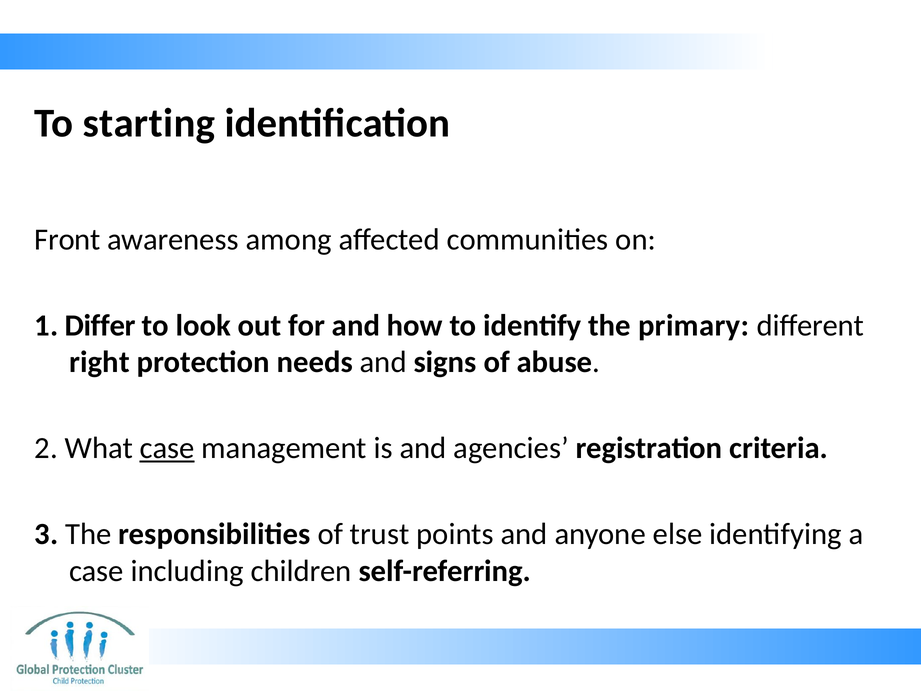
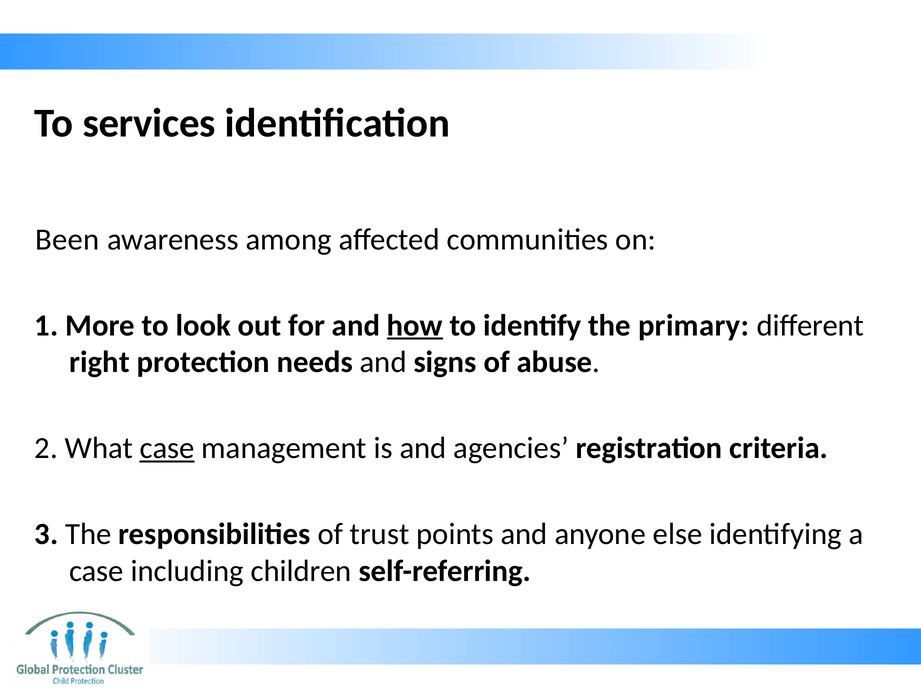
starting: starting -> services
Front: Front -> Been
Differ: Differ -> More
how underline: none -> present
